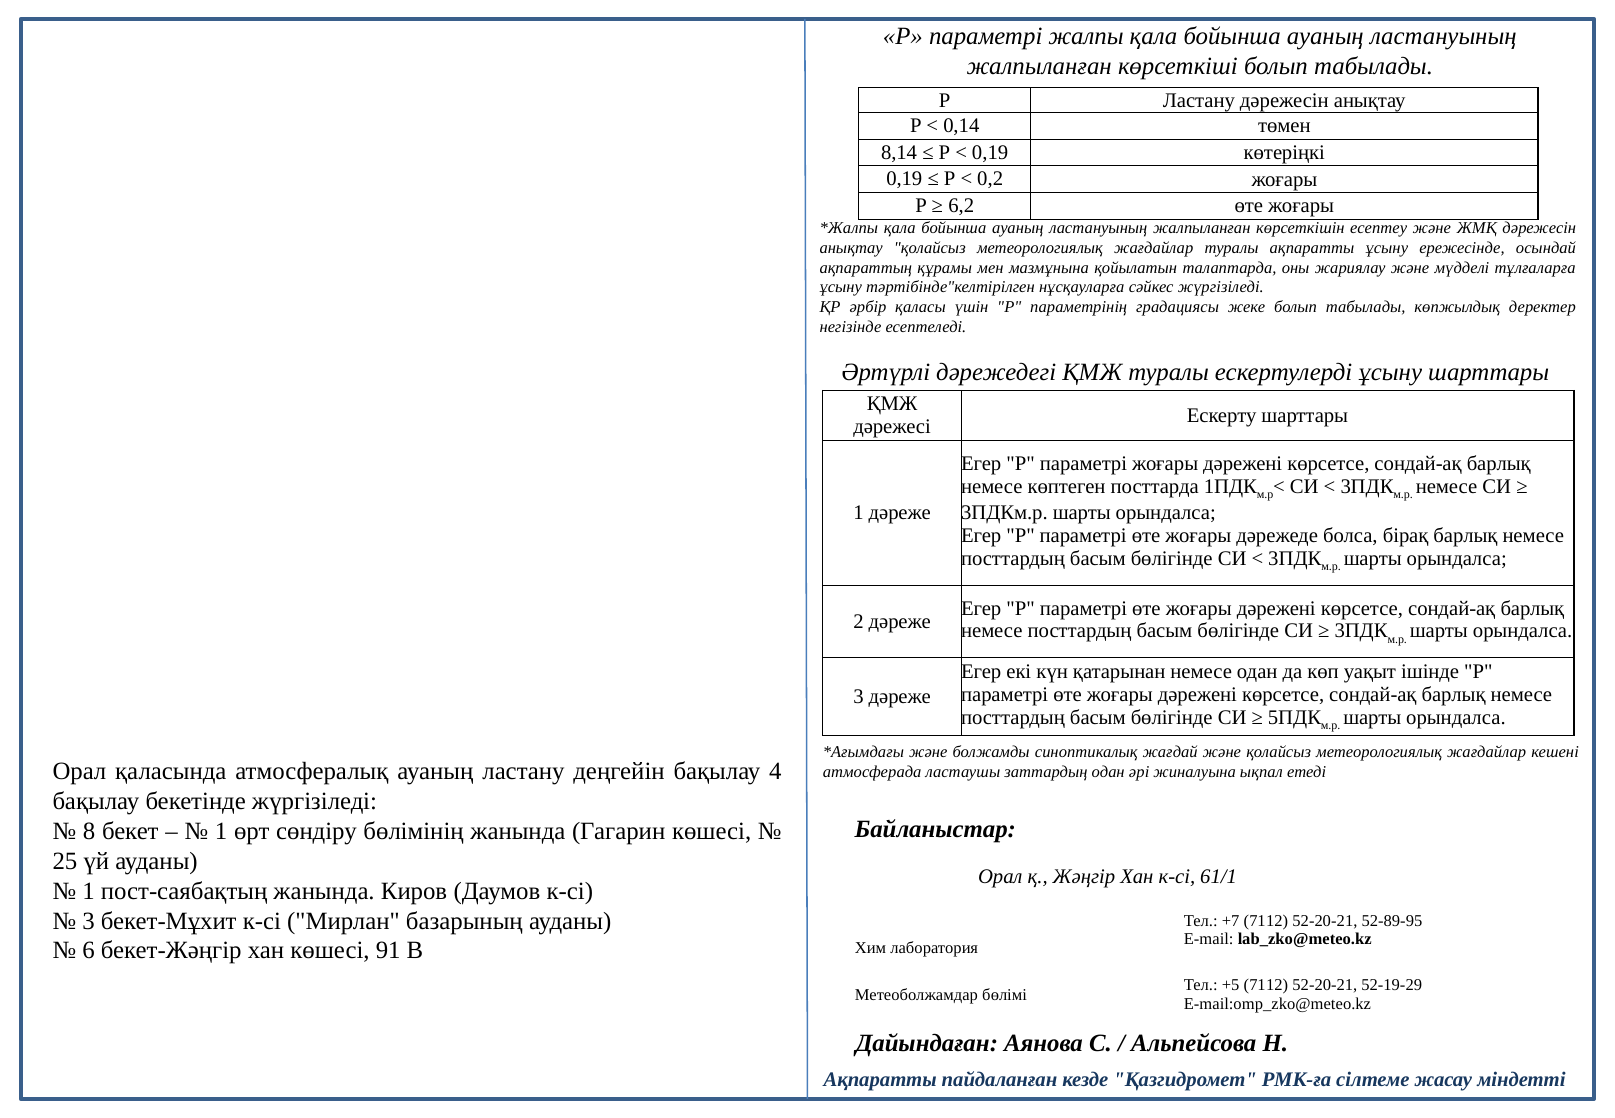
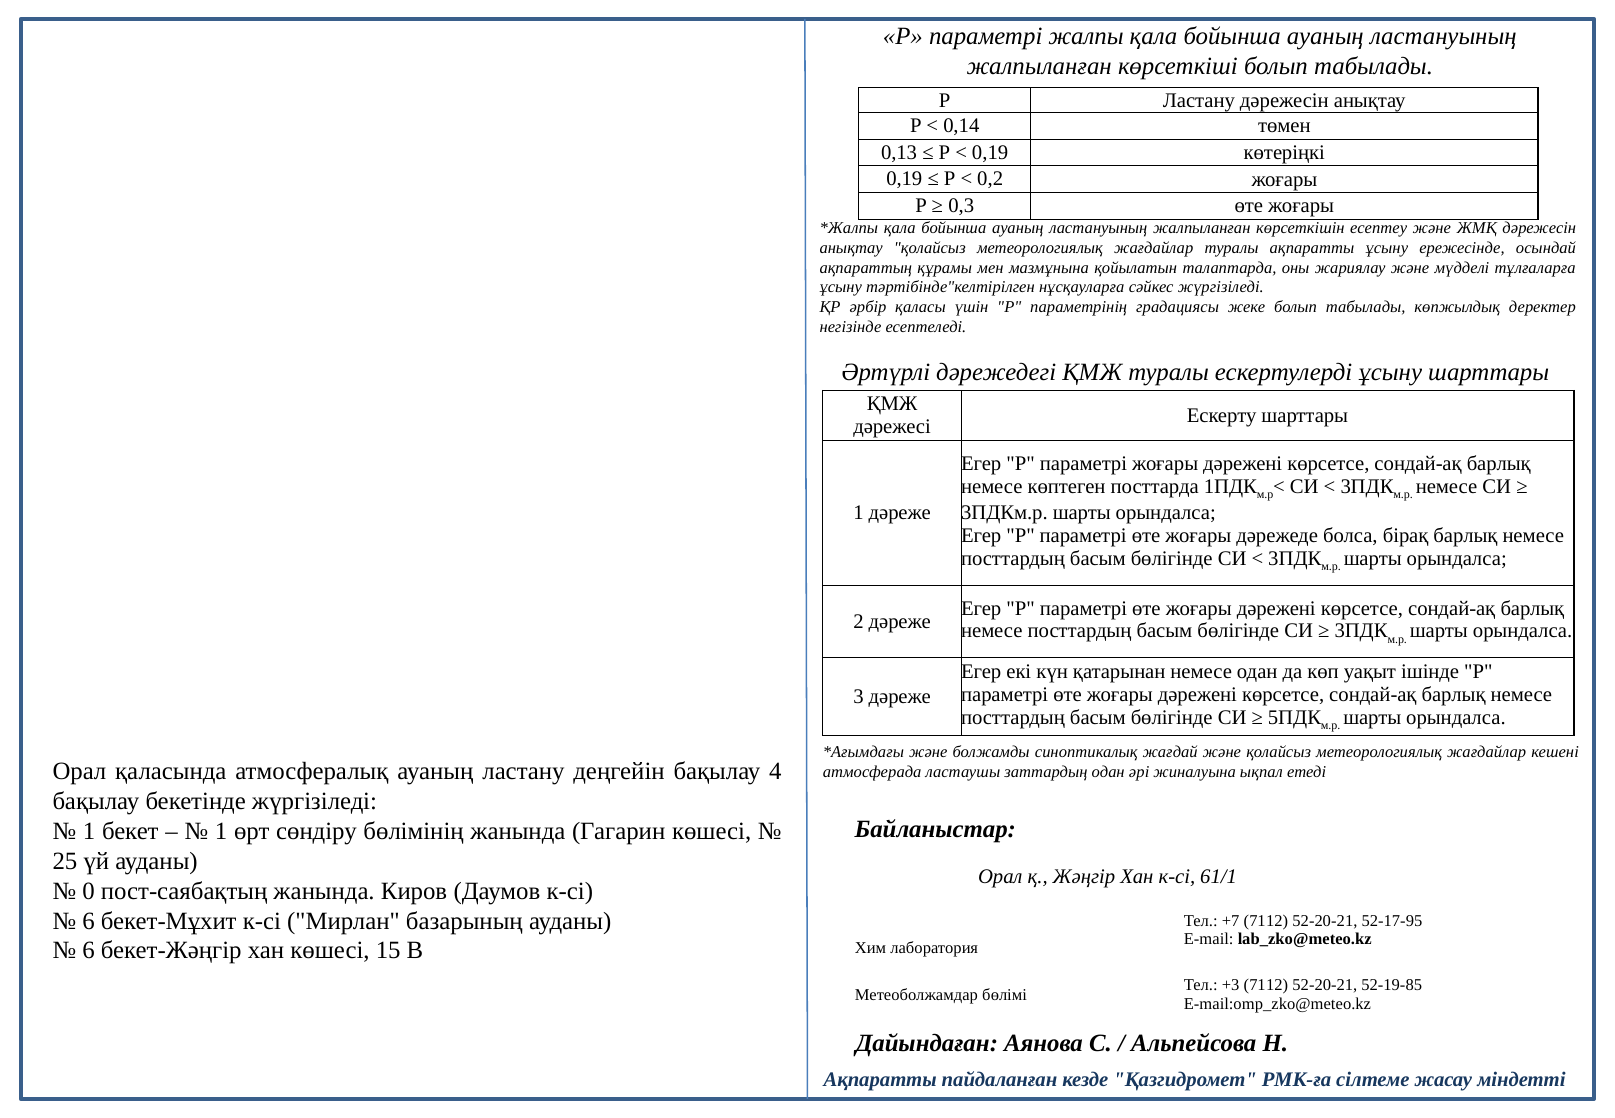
8,14: 8,14 -> 0,13
6,2: 6,2 -> 0,3
8 at (89, 831): 8 -> 1
1 at (89, 891): 1 -> 0
3 at (89, 921): 3 -> 6
52-89-95: 52-89-95 -> 52-17-95
91: 91 -> 15
+5: +5 -> +3
52-19-29: 52-19-29 -> 52-19-85
